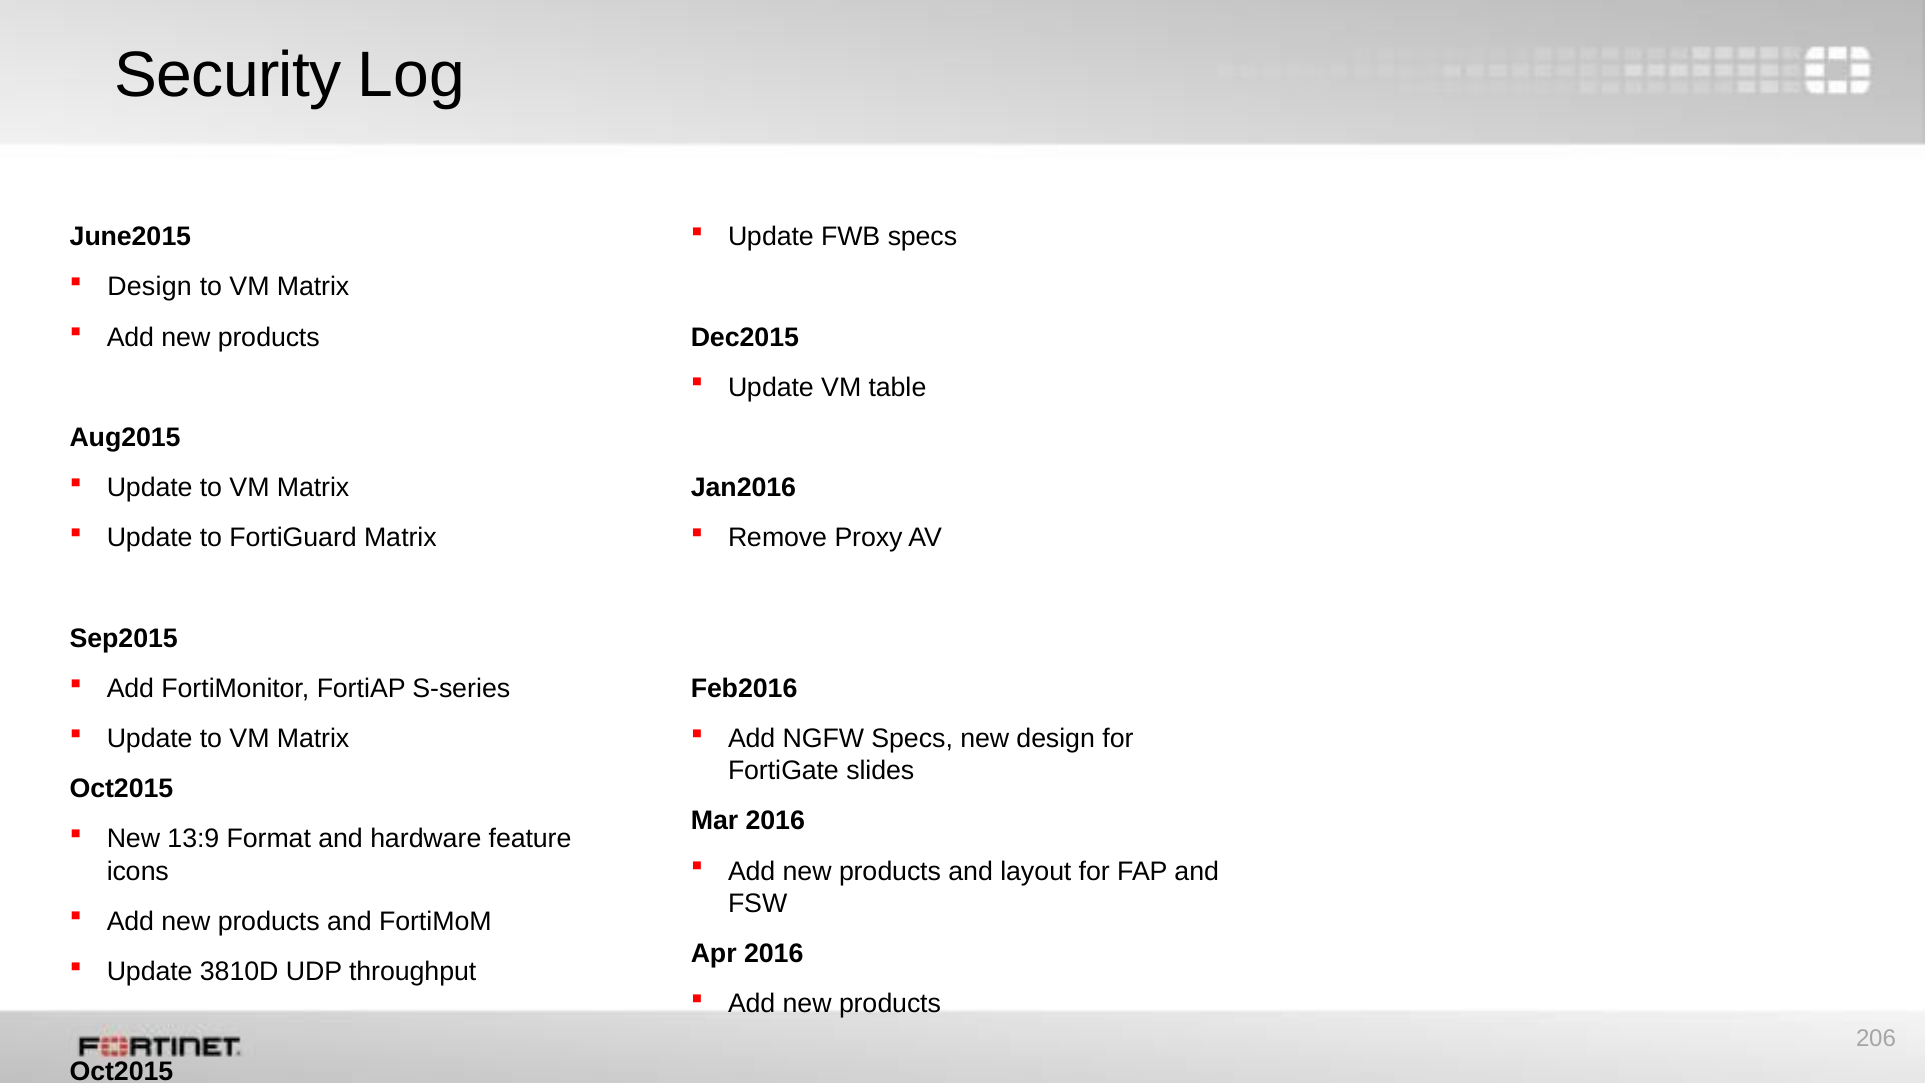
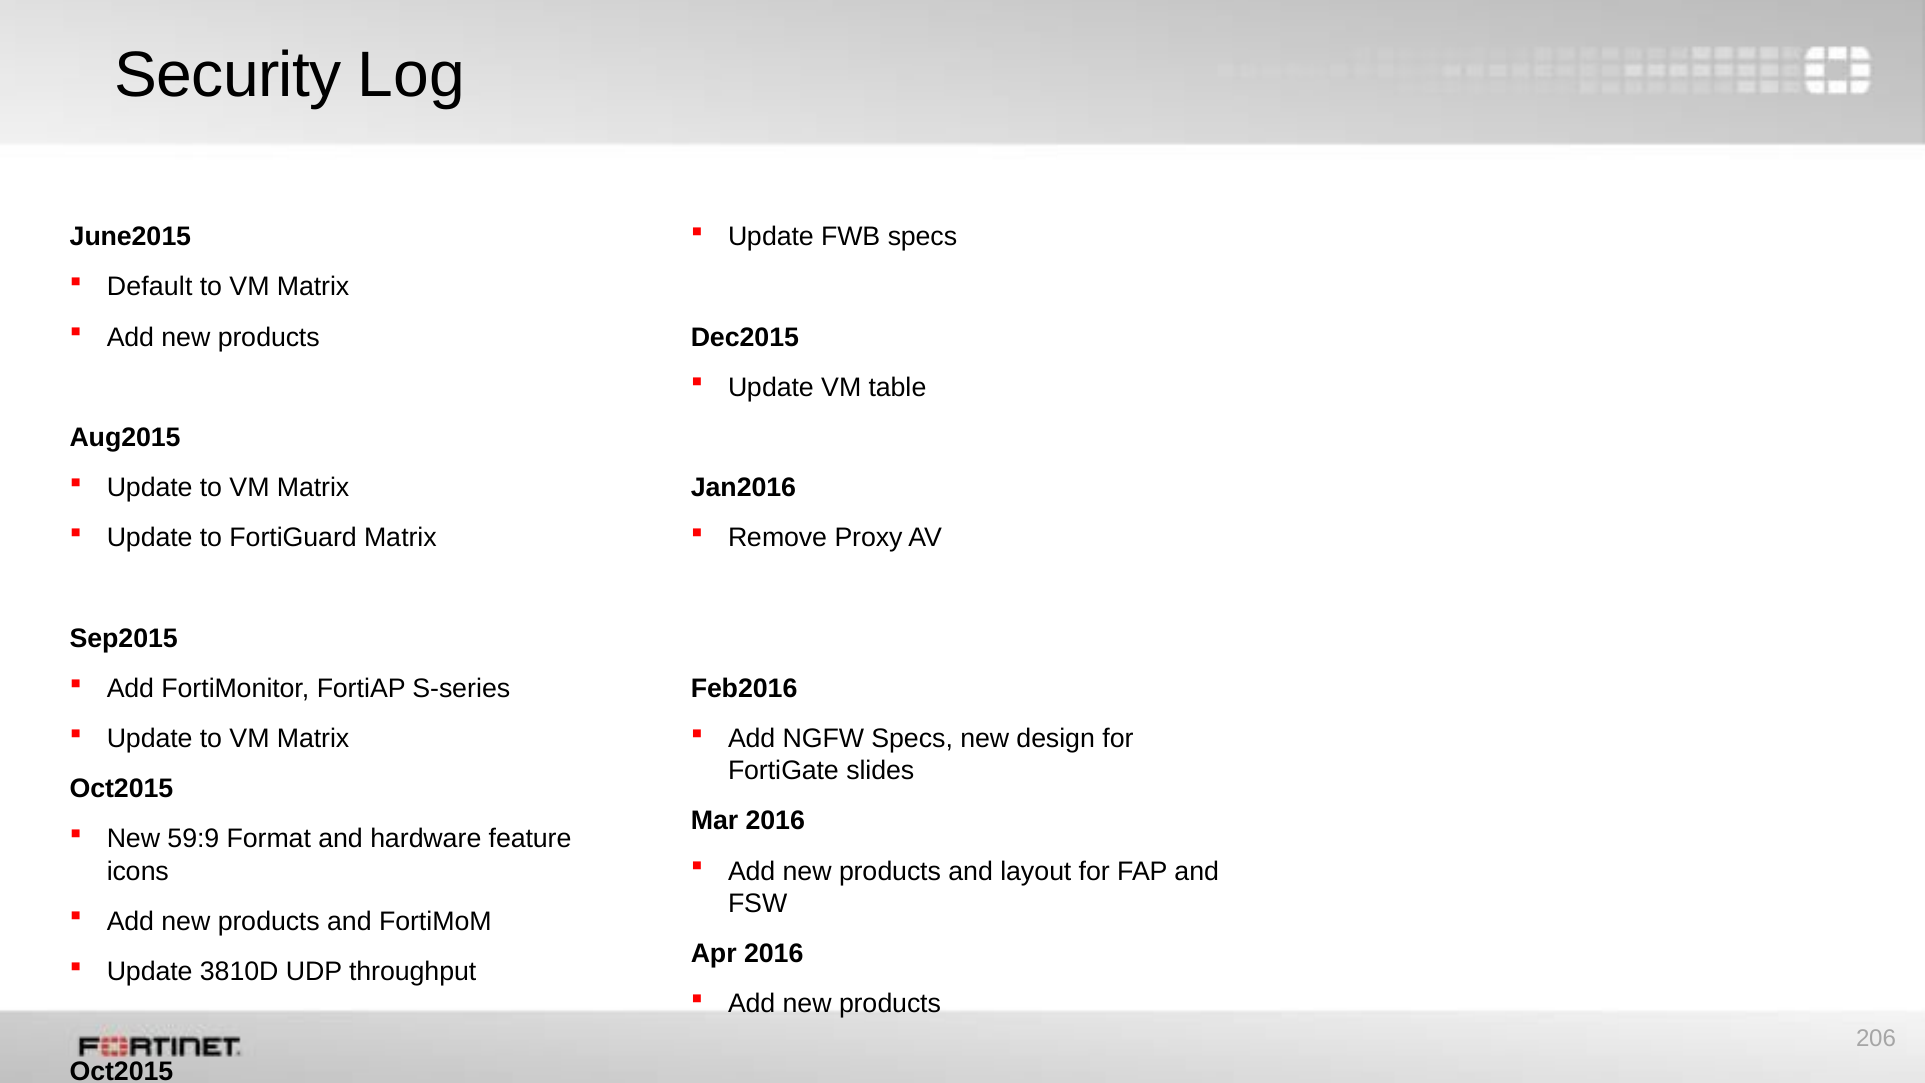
Design at (150, 287): Design -> Default
13:9: 13:9 -> 59:9
